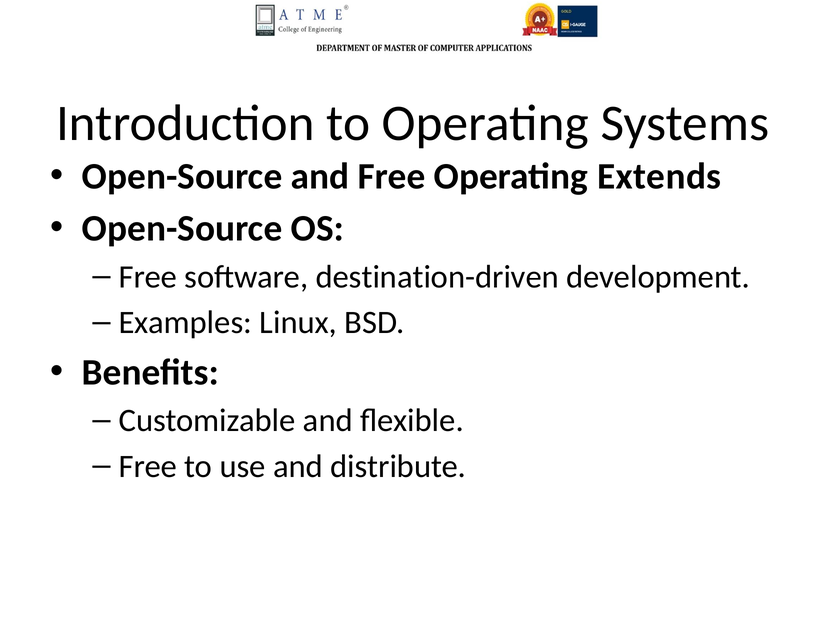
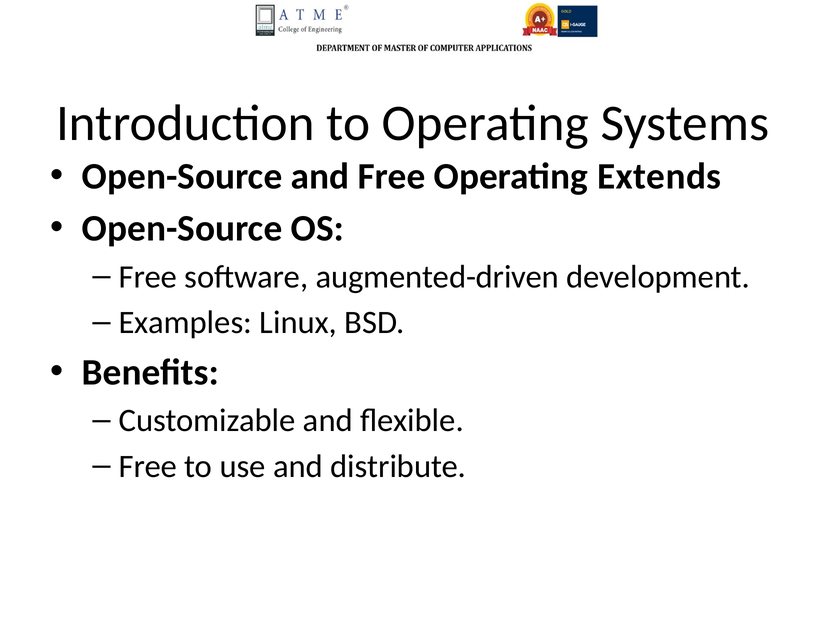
destination-driven: destination-driven -> augmented-driven
